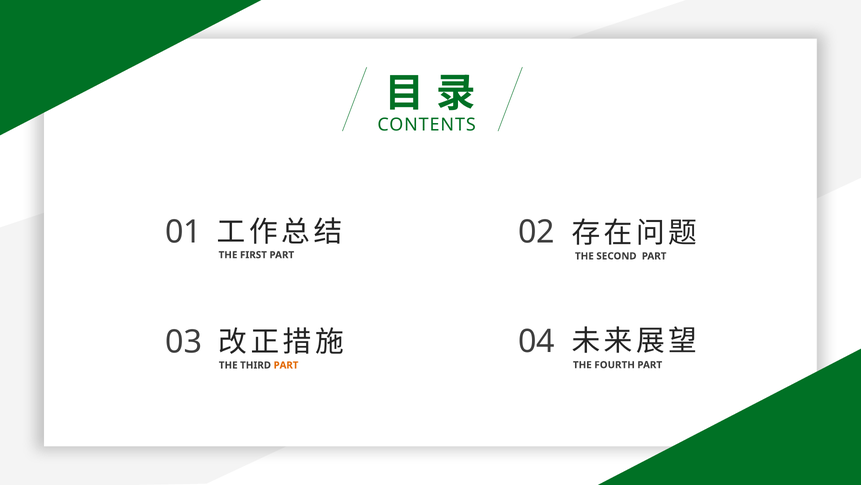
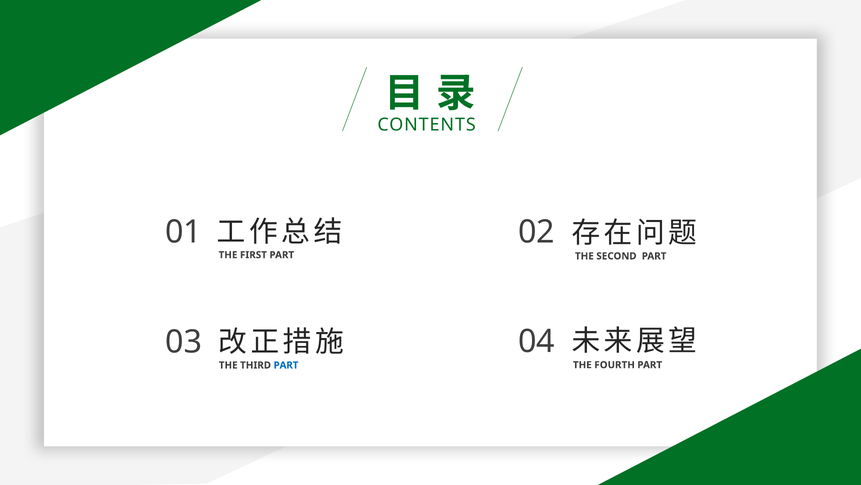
PART at (286, 365) colour: orange -> blue
